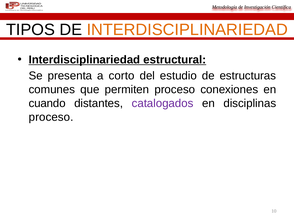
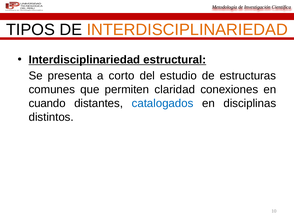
permiten proceso: proceso -> claridad
catalogados colour: purple -> blue
proceso at (51, 117): proceso -> distintos
